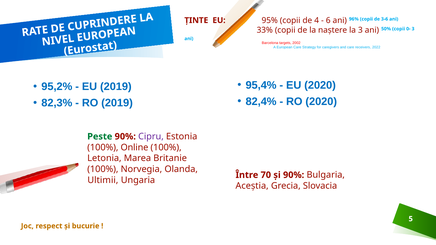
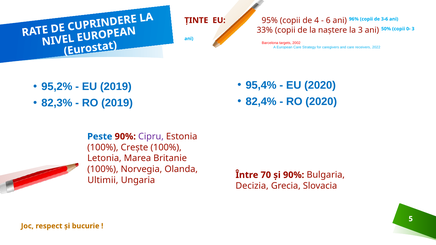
Peste colour: green -> blue
Online: Online -> Crește
Aceștia: Aceștia -> Decizia
